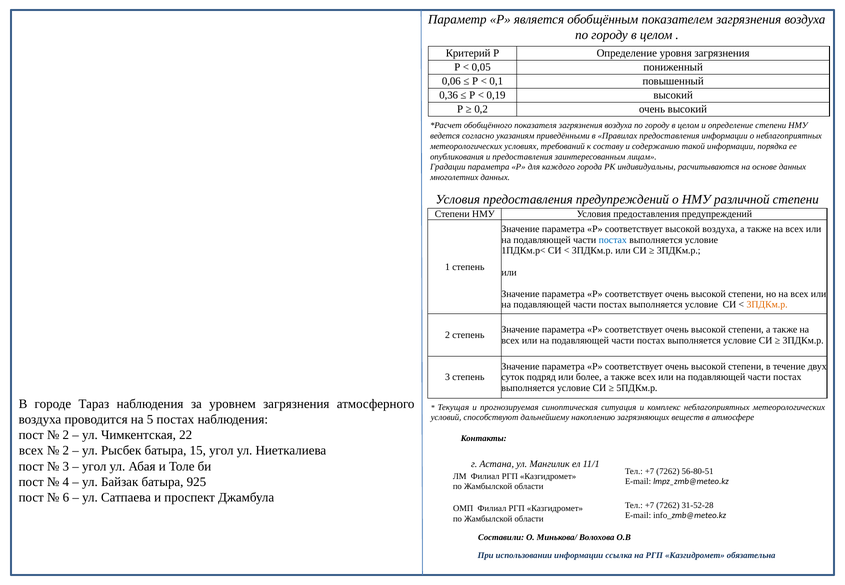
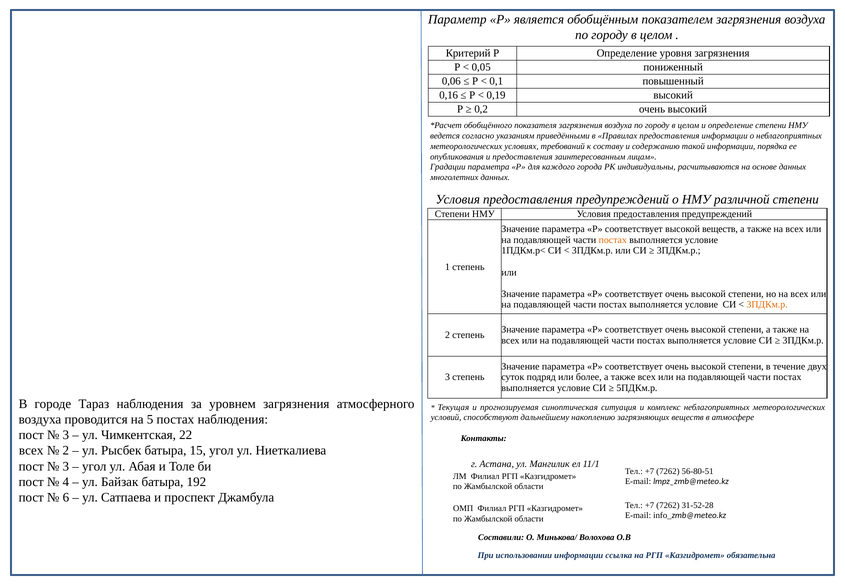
0,36: 0,36 -> 0,16
высокой воздуха: воздуха -> веществ
постах at (613, 240) colour: blue -> orange
2 at (66, 435): 2 -> 3
925: 925 -> 192
